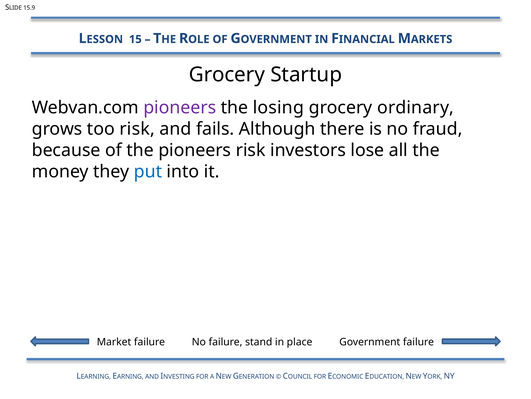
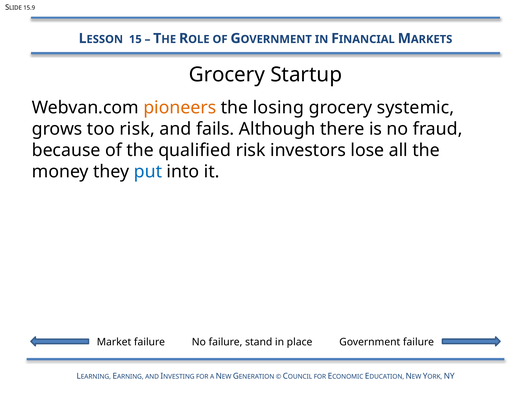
pioneers at (180, 107) colour: purple -> orange
ordinary: ordinary -> systemic
the pioneers: pioneers -> qualified
